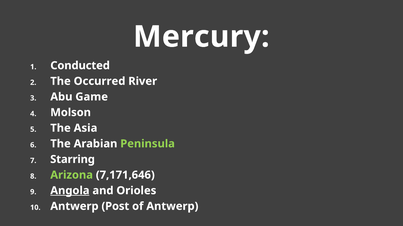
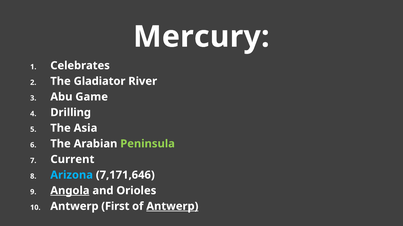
Conducted: Conducted -> Celebrates
Occurred: Occurred -> Gladiator
Molson: Molson -> Drilling
Starring: Starring -> Current
Arizona colour: light green -> light blue
Post: Post -> First
Antwerp at (172, 207) underline: none -> present
